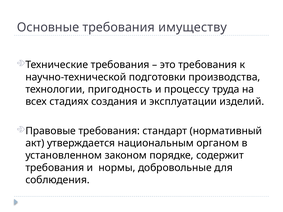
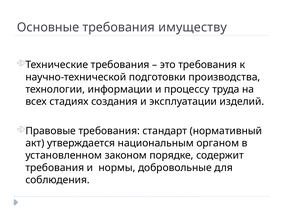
пригодность: пригодность -> информации
